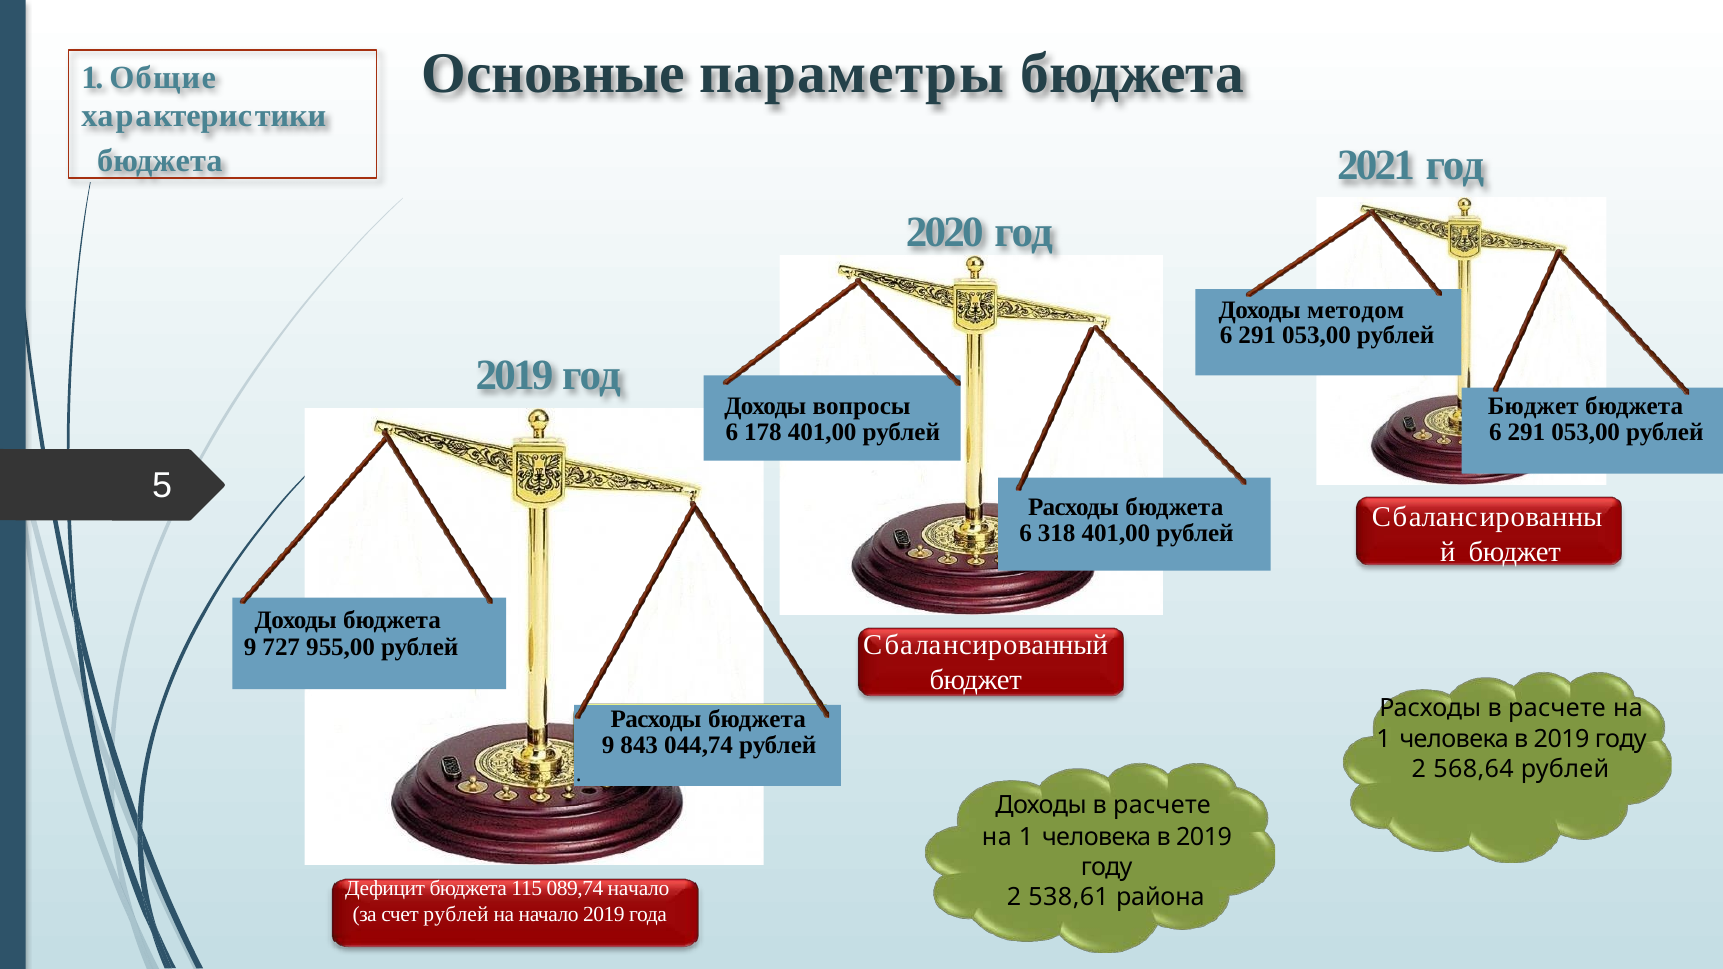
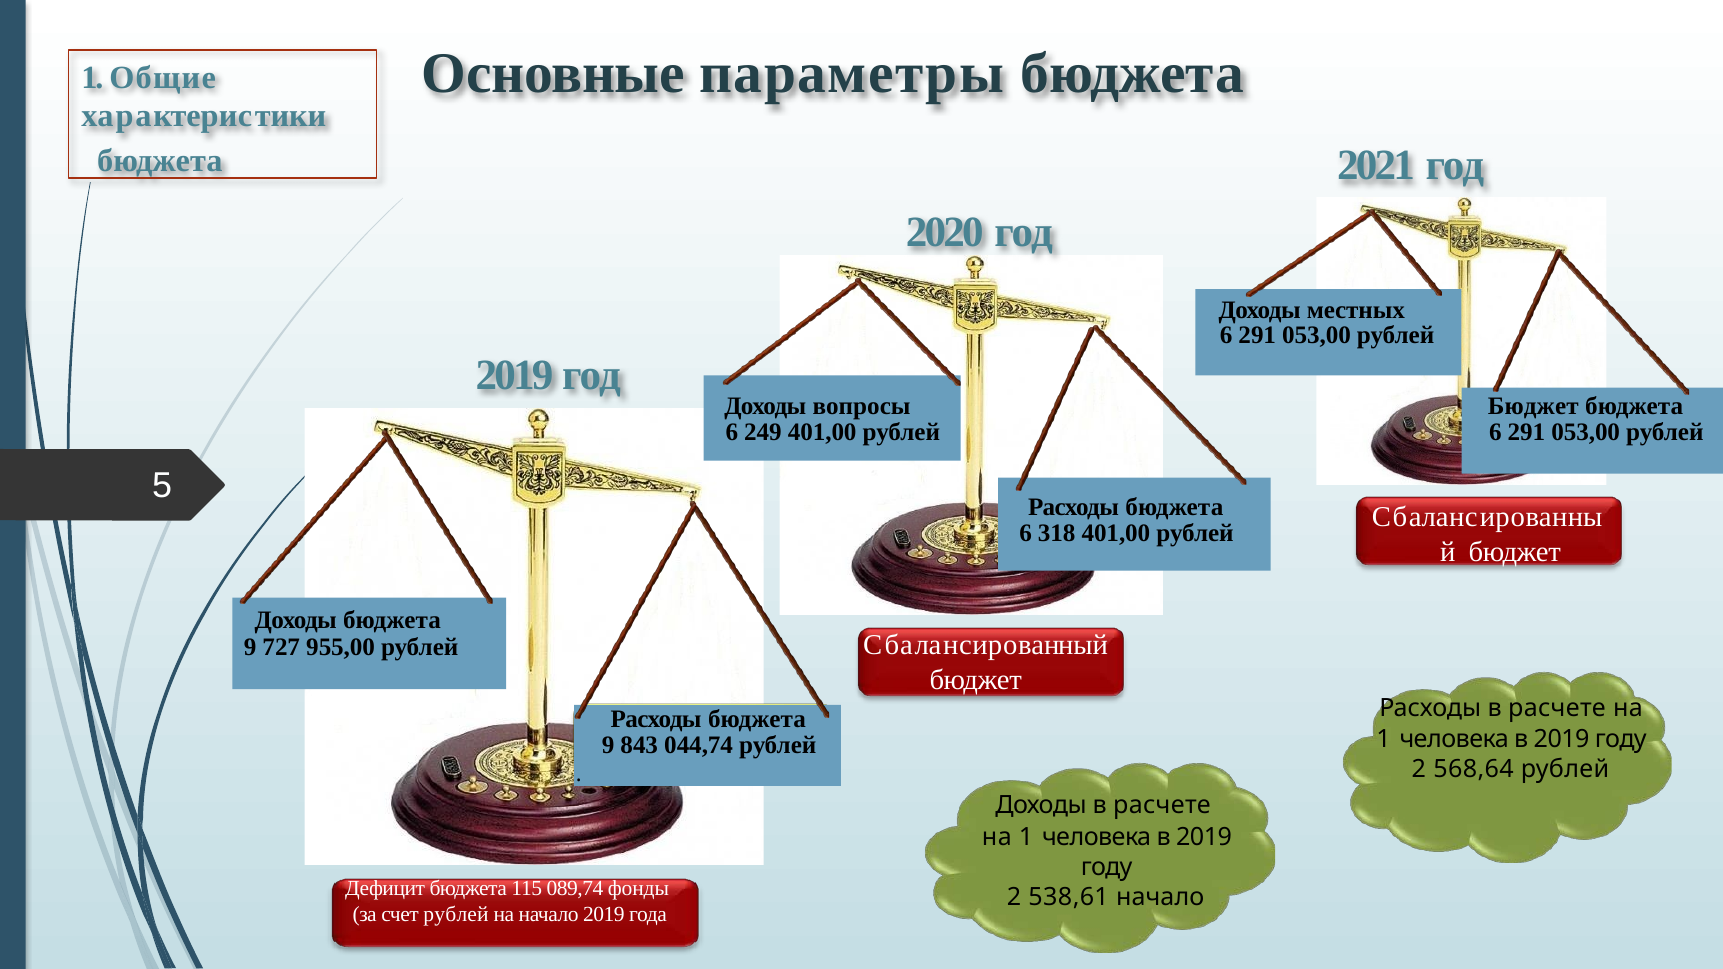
методом: методом -> местных
178: 178 -> 249
089,74 начало: начало -> фонды
538,61 района: района -> начало
